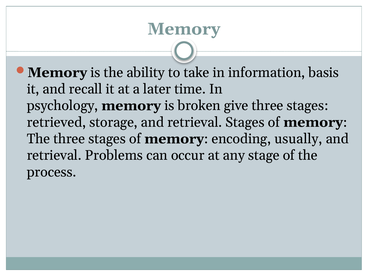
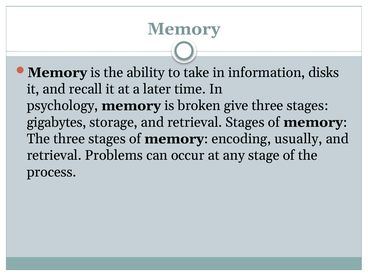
basis: basis -> disks
retrieved: retrieved -> gigabytes
